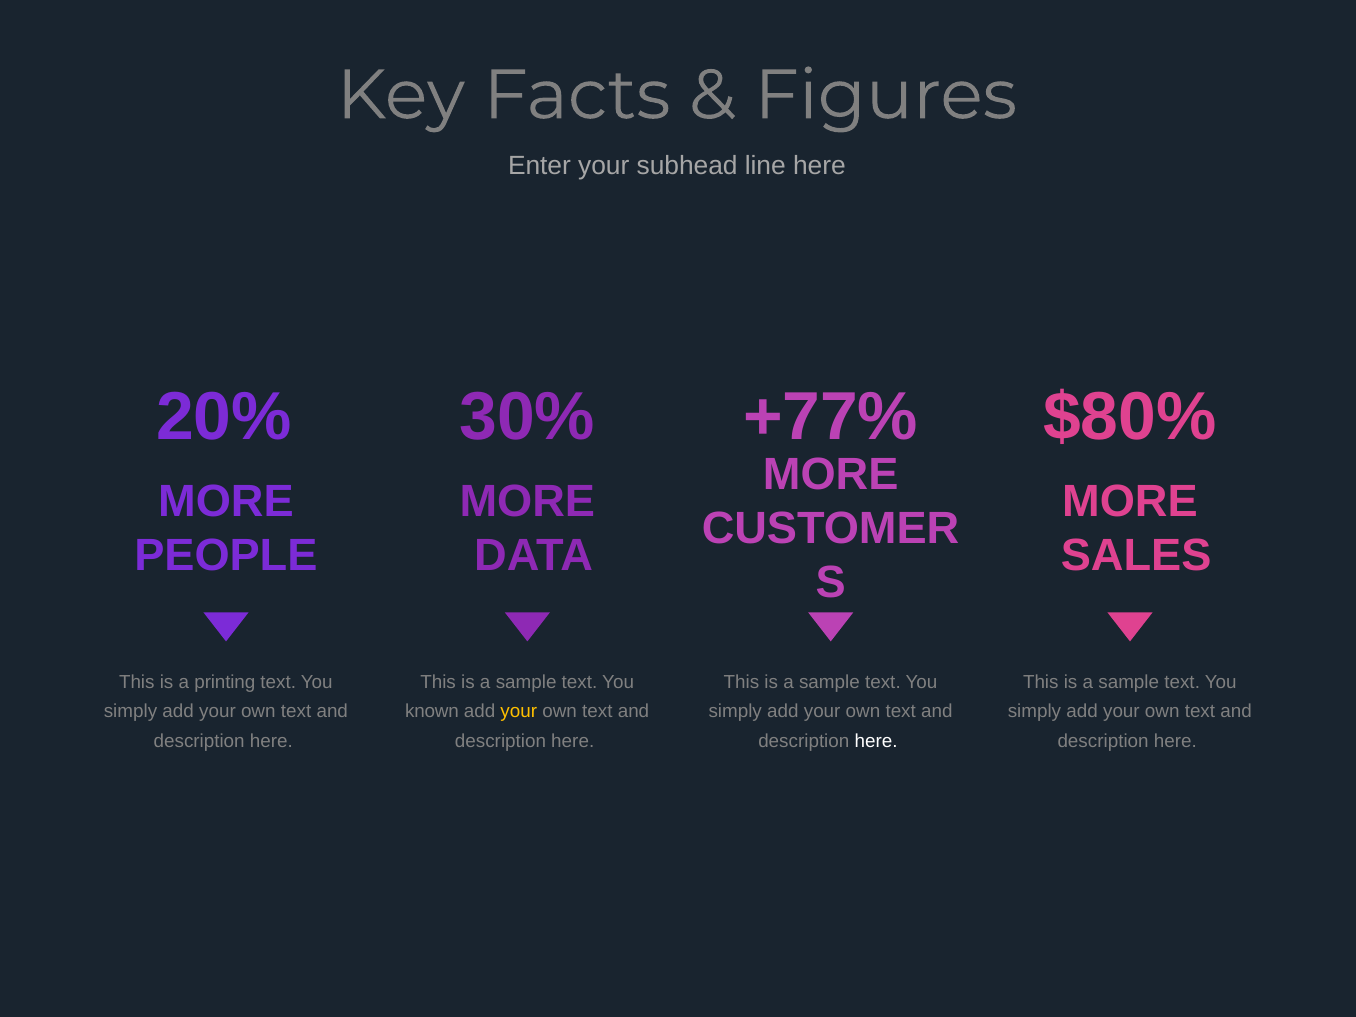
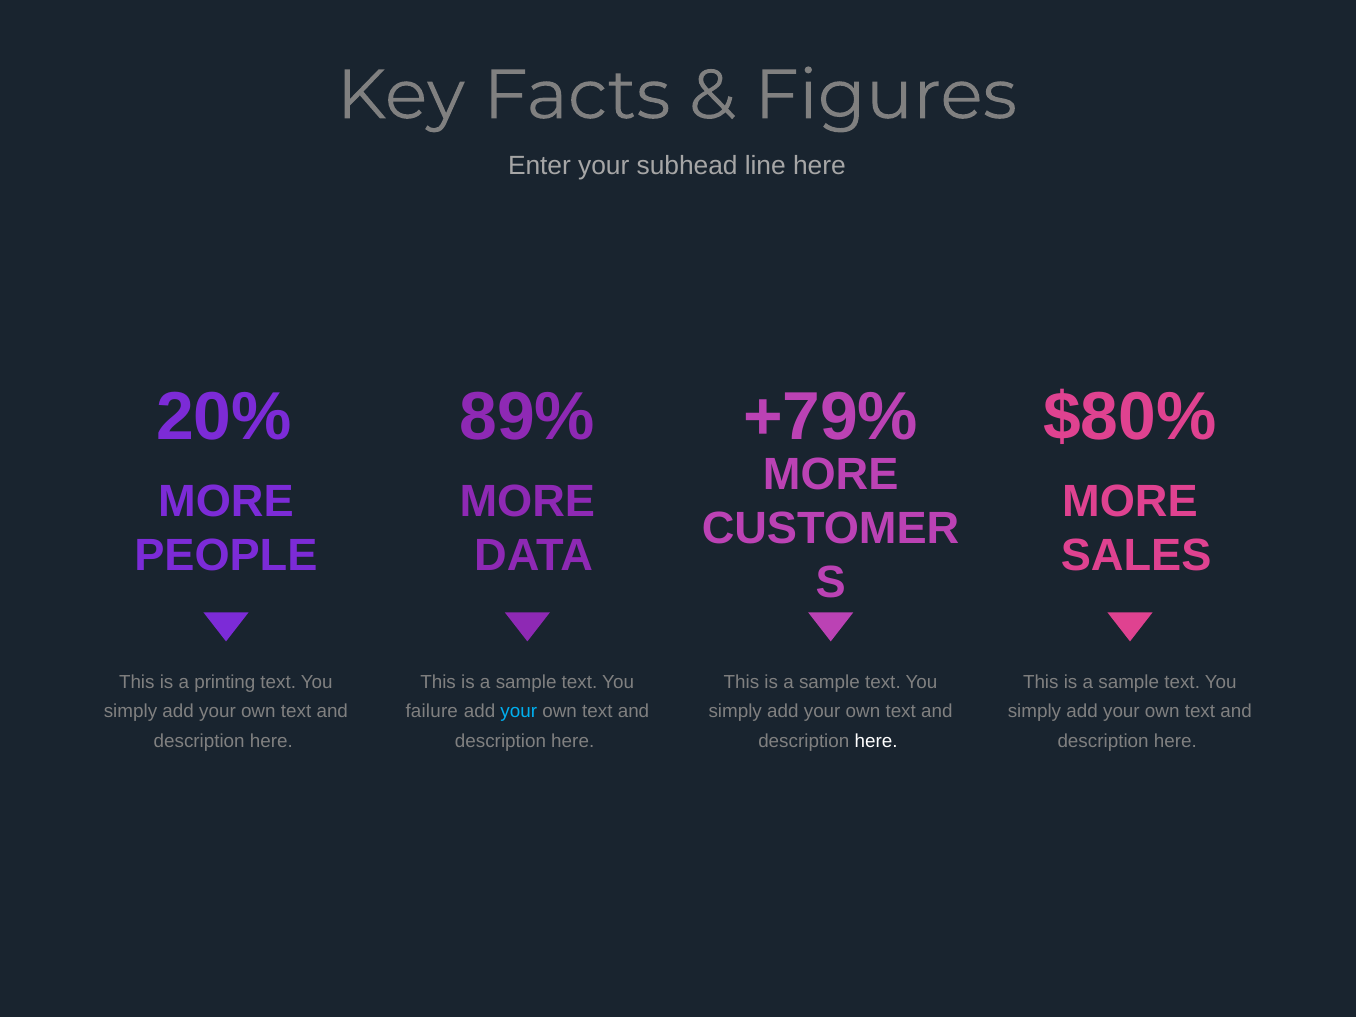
30%: 30% -> 89%
+77%: +77% -> +79%
known: known -> failure
your at (519, 712) colour: yellow -> light blue
